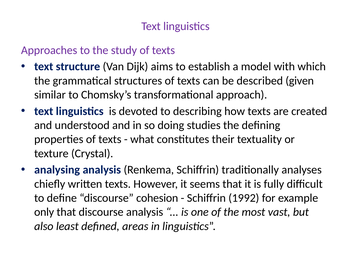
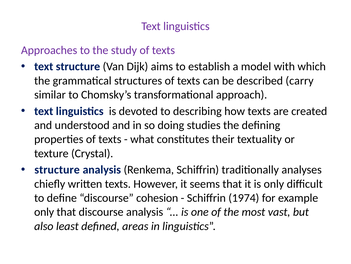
given: given -> carry
analysing at (57, 169): analysing -> structure
is fully: fully -> only
1992: 1992 -> 1974
